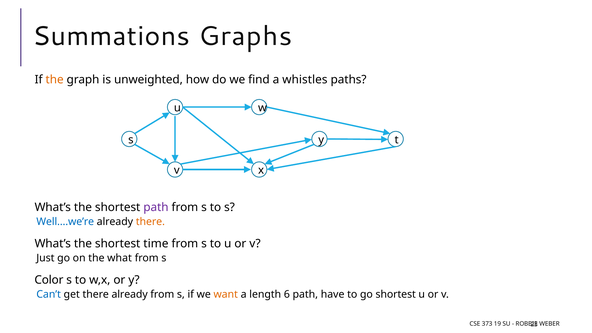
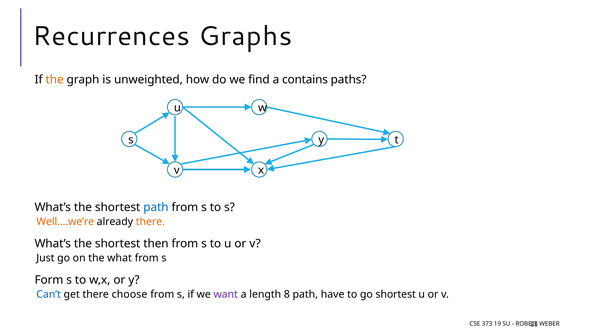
Summations: Summations -> Recurrences
whistles: whistles -> contains
path at (156, 207) colour: purple -> blue
Well….we’re colour: blue -> orange
time: time -> then
Color: Color -> Form
there already: already -> choose
want colour: orange -> purple
6: 6 -> 8
